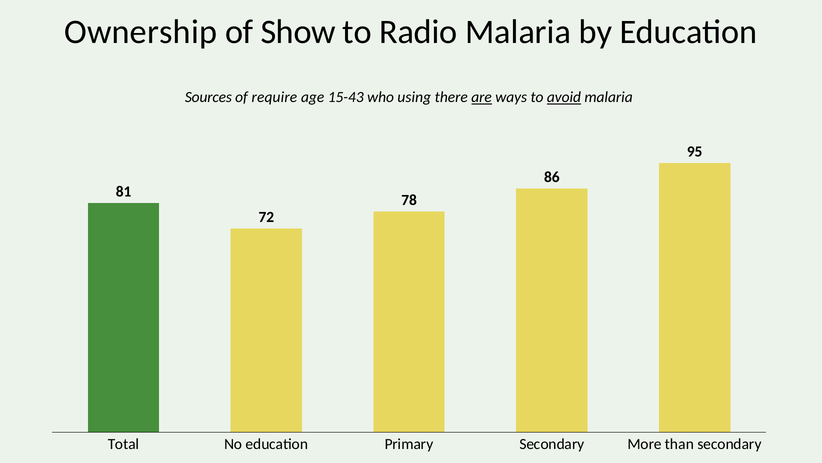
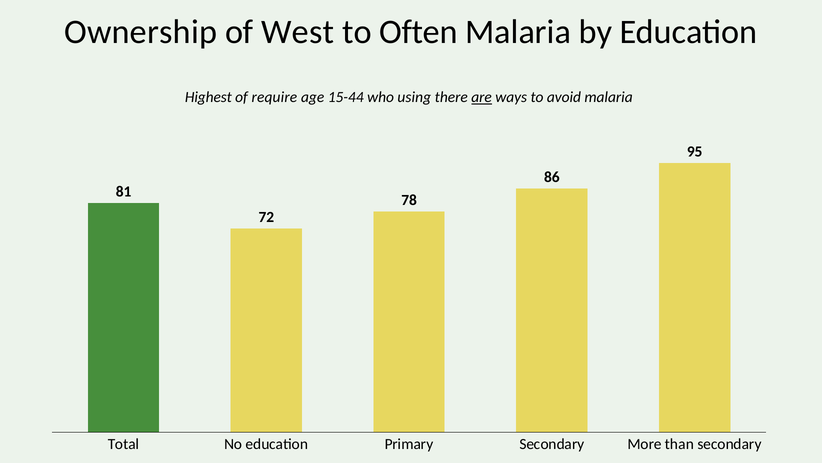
Show: Show -> West
Radio: Radio -> Often
Sources: Sources -> Highest
15-43: 15-43 -> 15-44
avoid underline: present -> none
